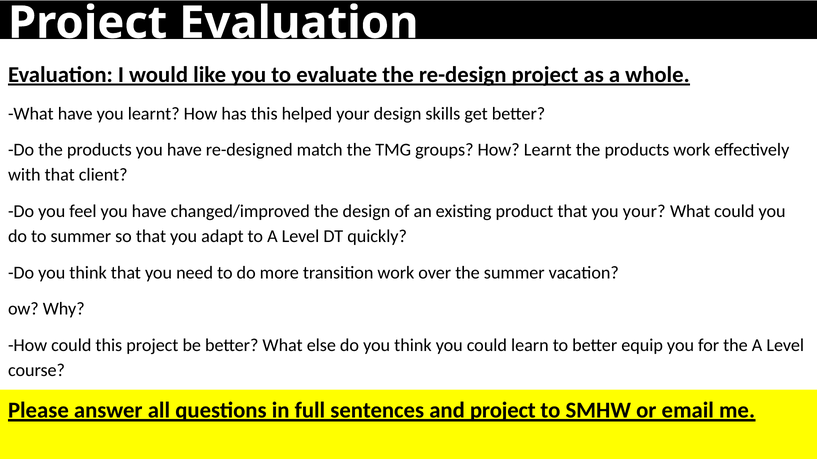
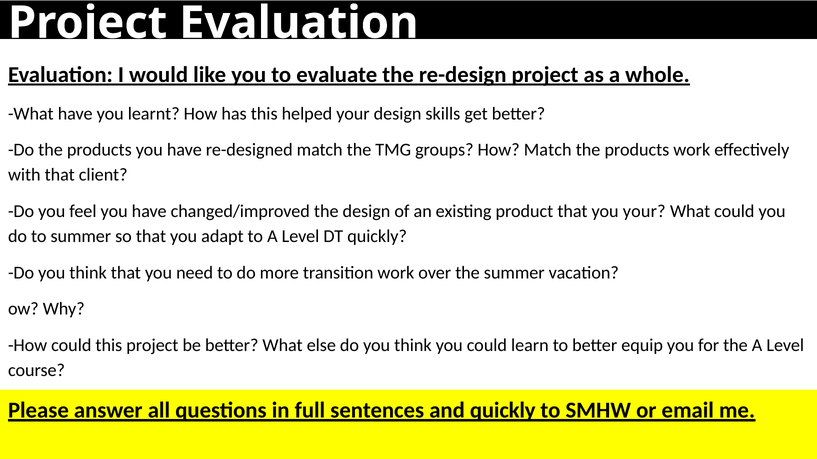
How Learnt: Learnt -> Match
and project: project -> quickly
